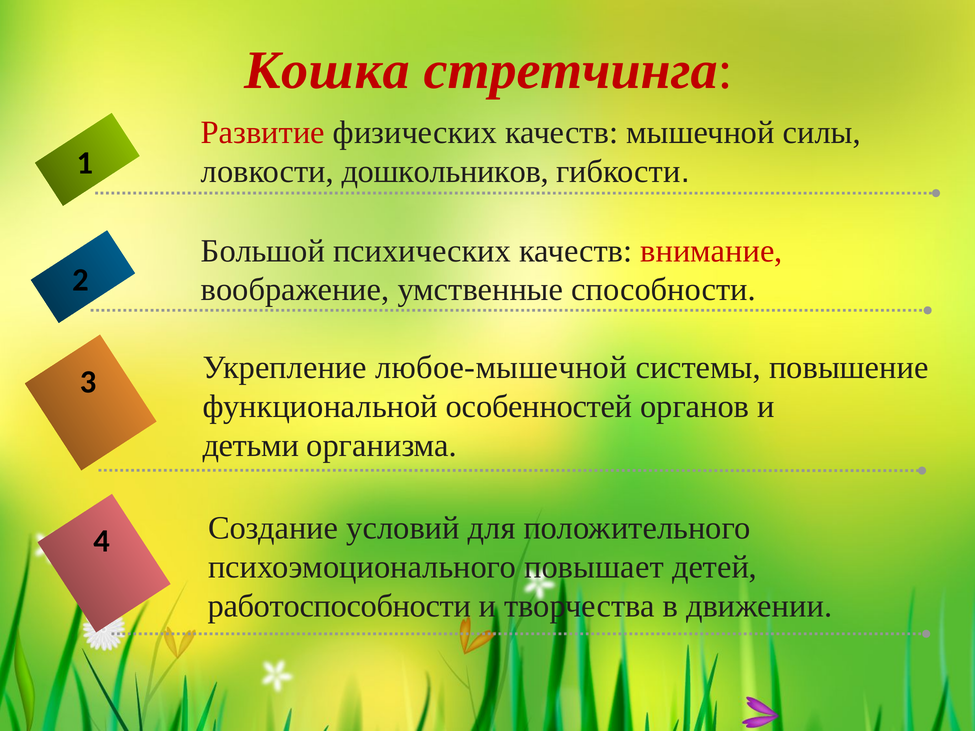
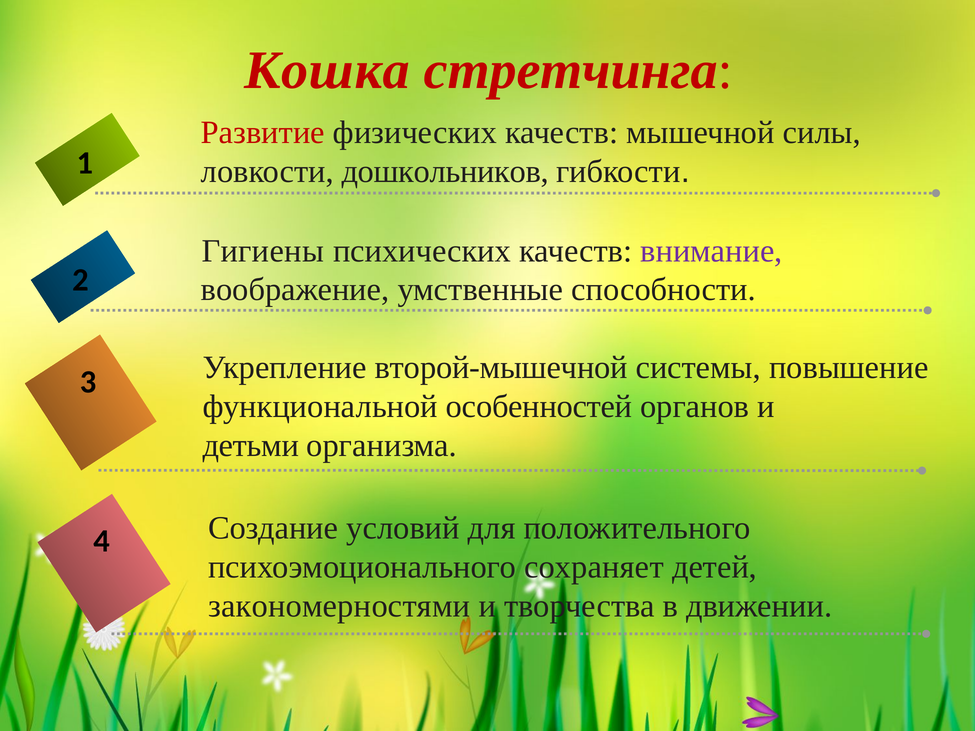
Большой: Большой -> Гигиены
внимание colour: red -> purple
любое-мышечной: любое-мышечной -> второй-мышечной
повышает: повышает -> сохраняет
работоспособности: работоспособности -> закономерностями
